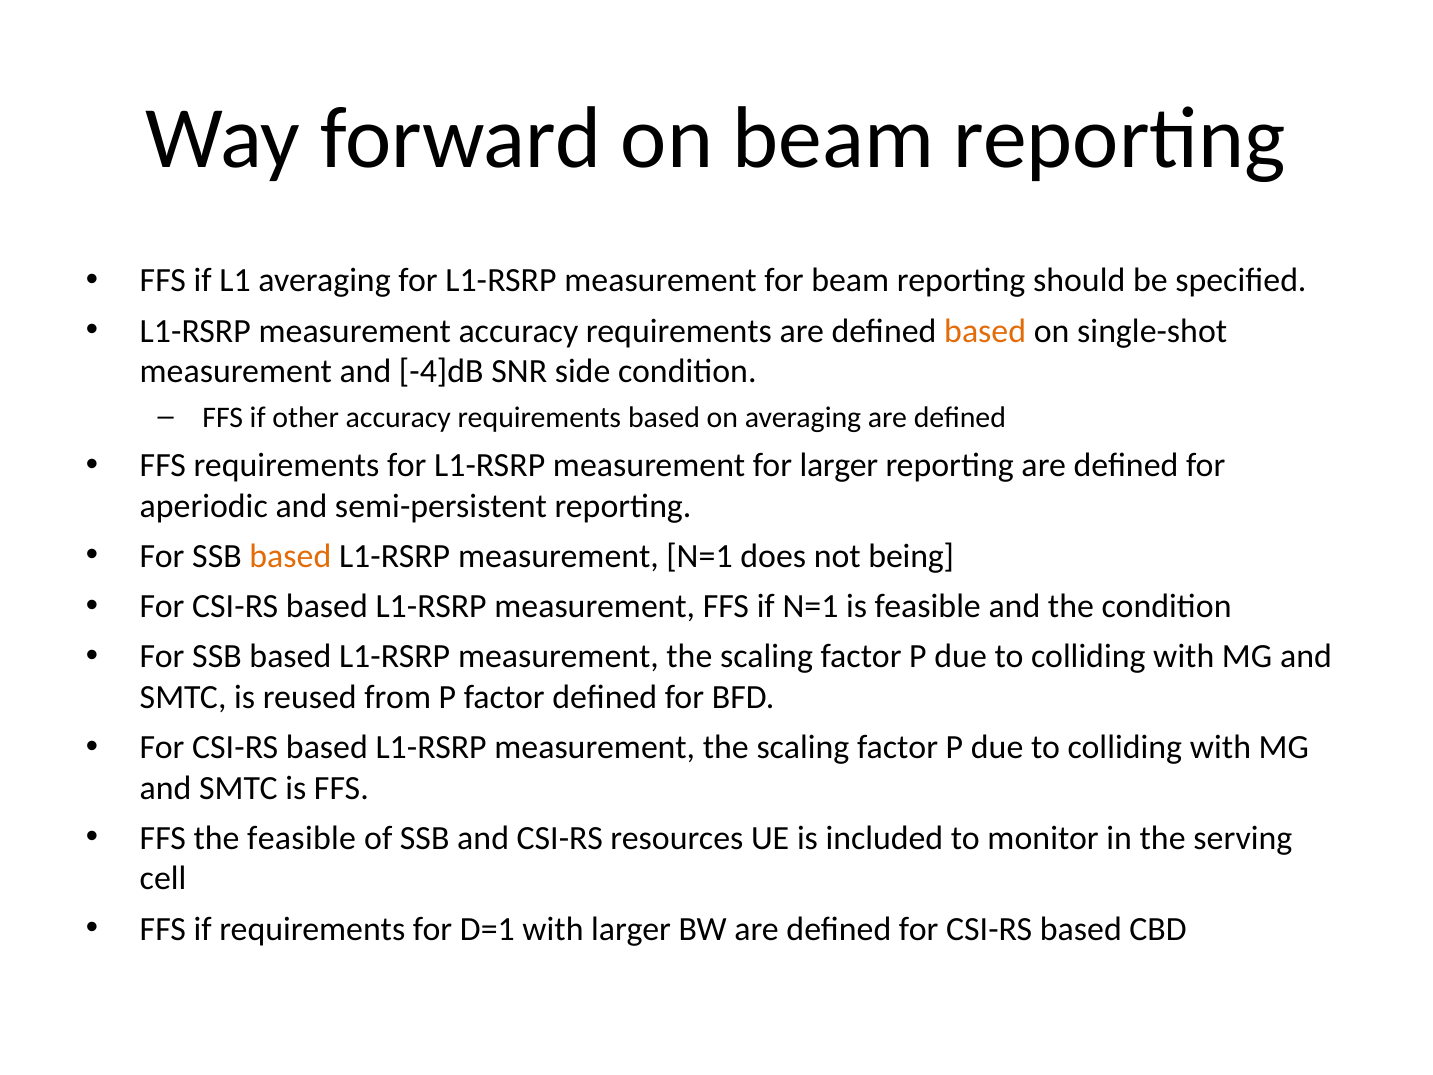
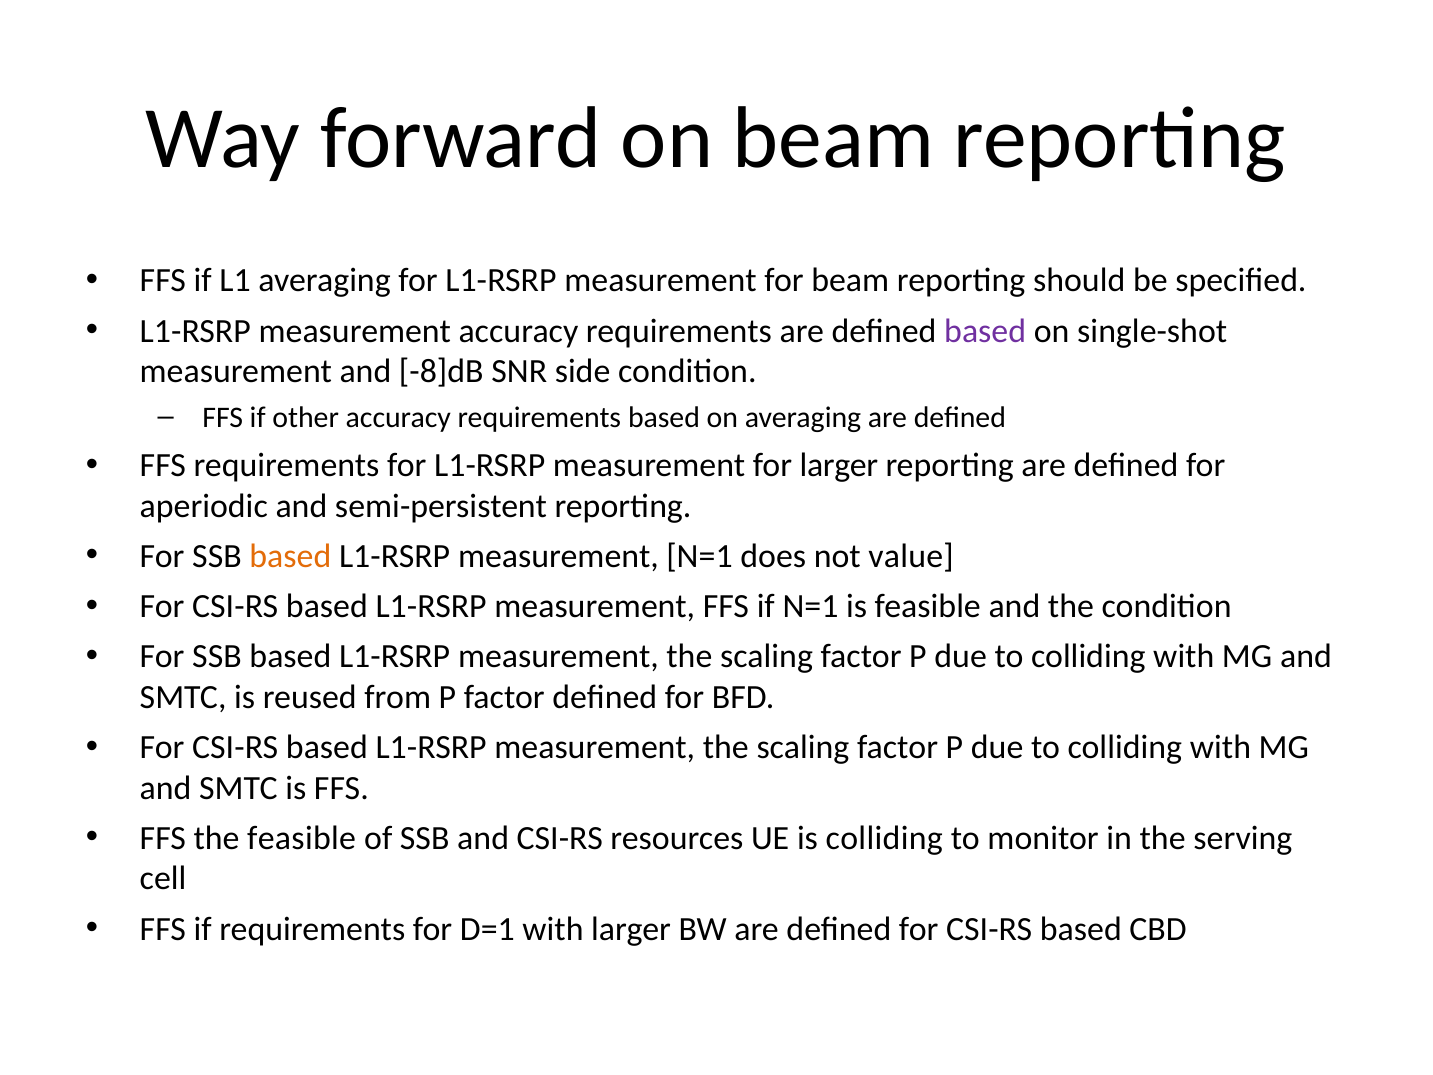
based at (985, 331) colour: orange -> purple
-4]dB: -4]dB -> -8]dB
being: being -> value
is included: included -> colliding
